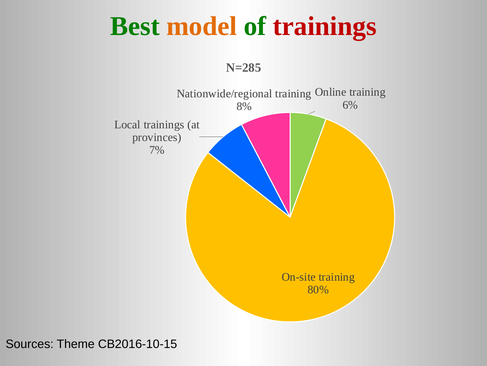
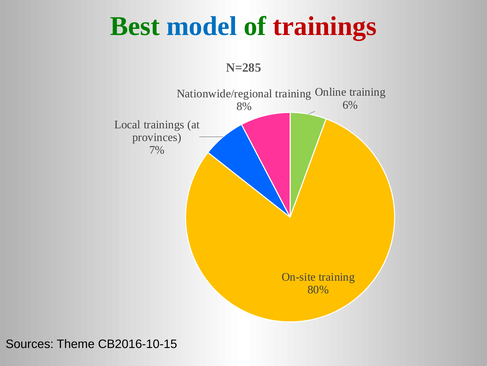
model colour: orange -> blue
